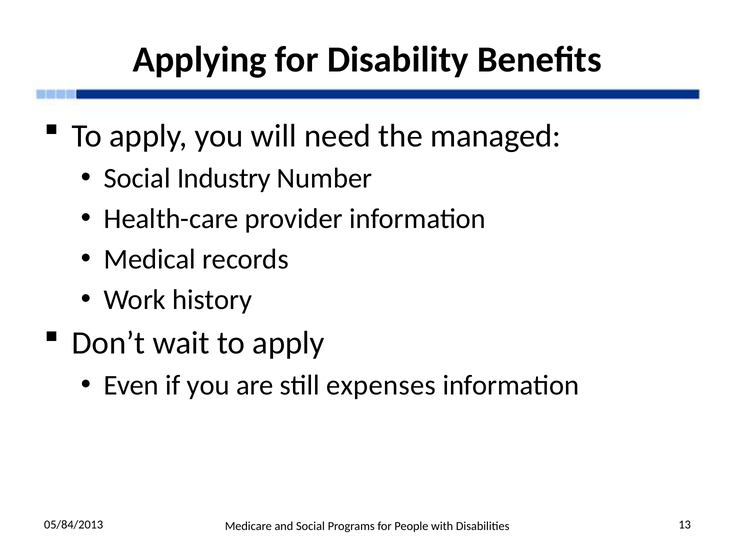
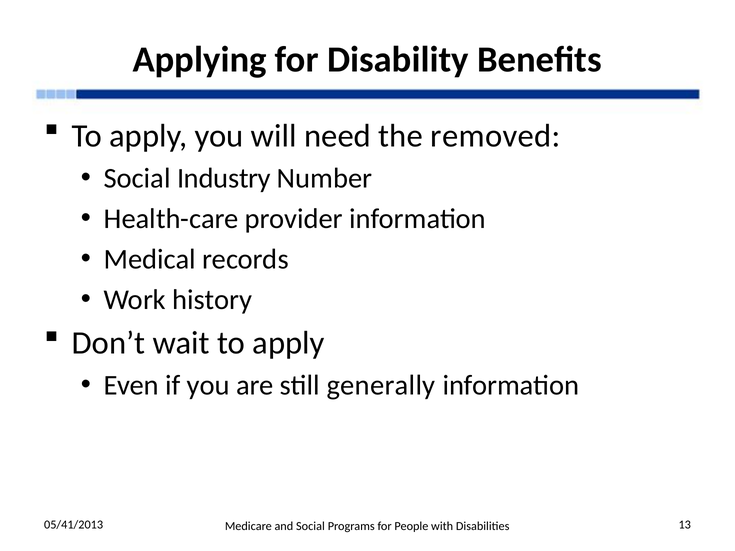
managed: managed -> removed
expenses: expenses -> generally
05/84/2013: 05/84/2013 -> 05/41/2013
